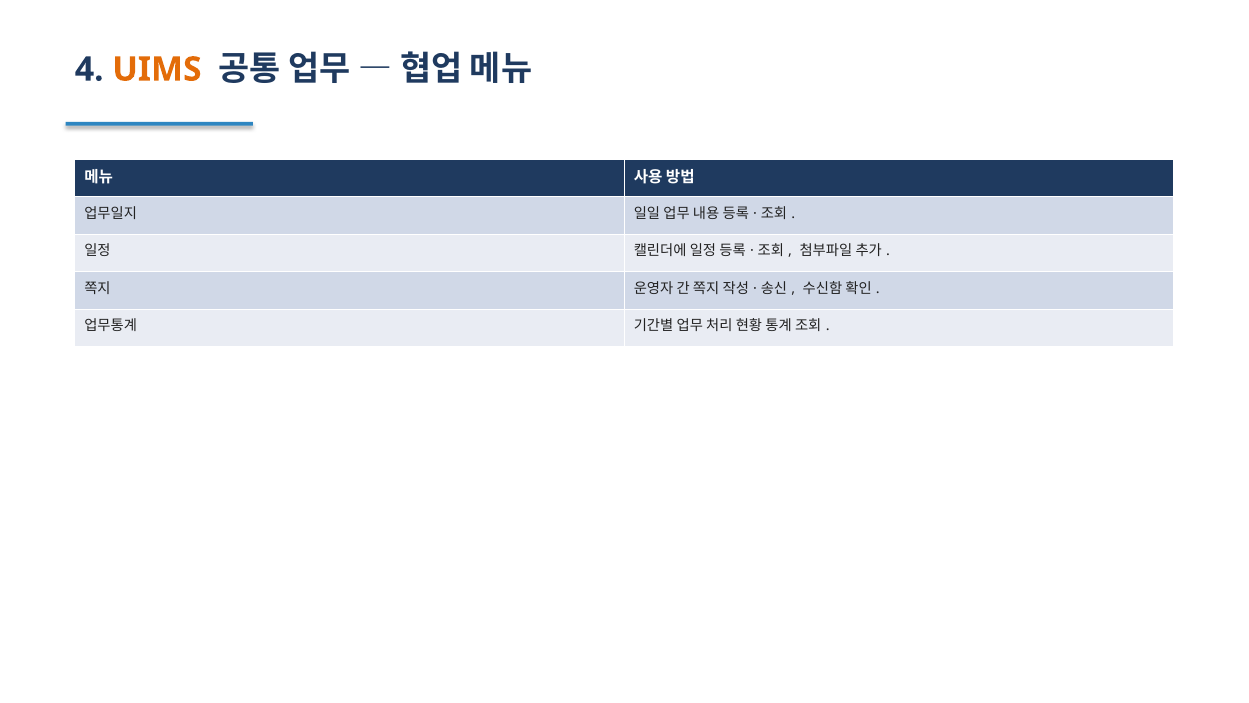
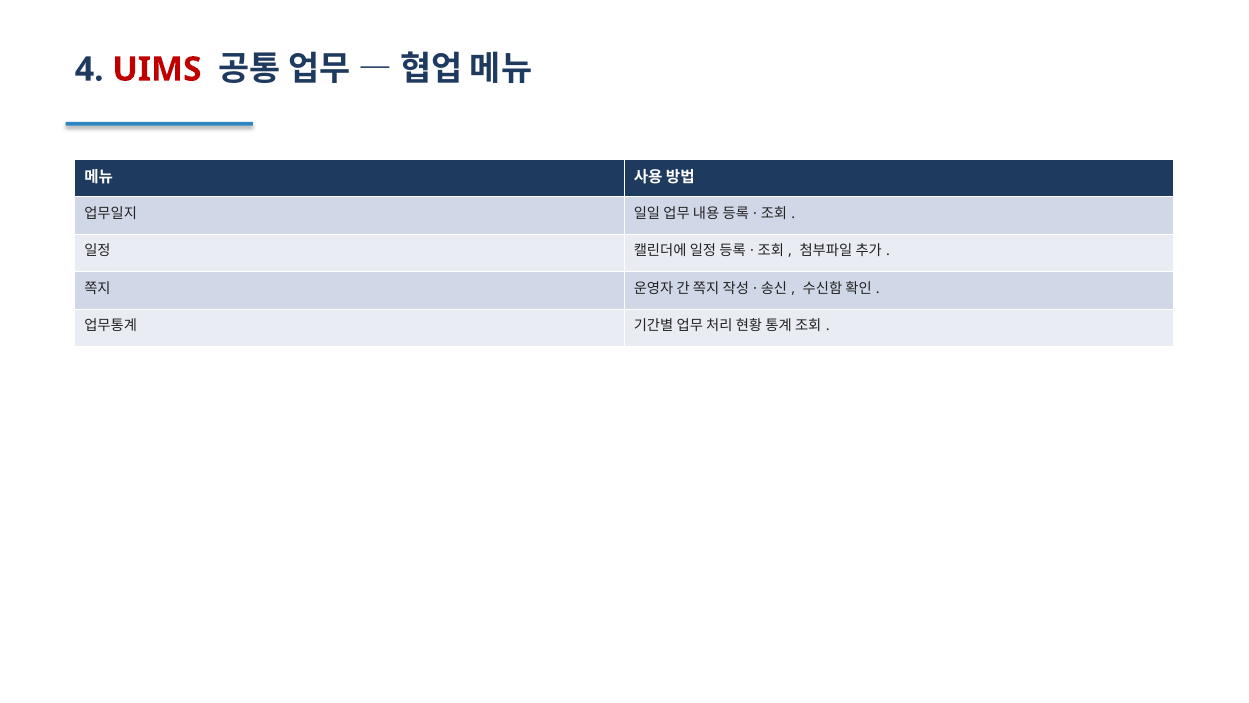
UIMS colour: orange -> red
